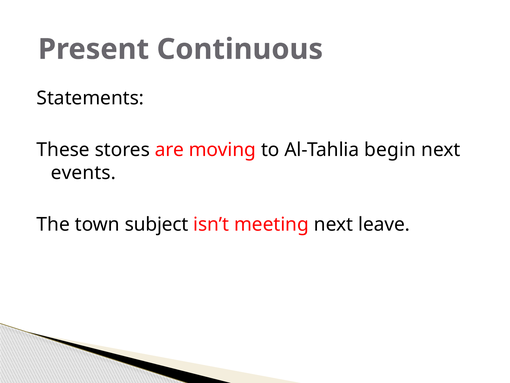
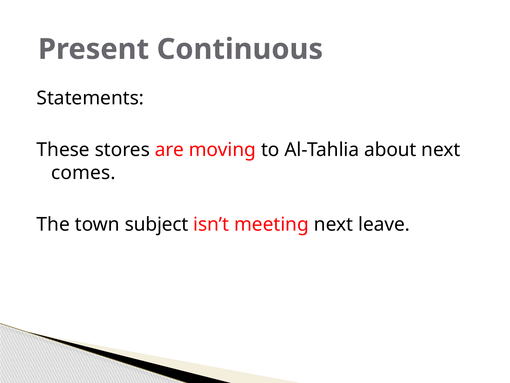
begin: begin -> about
events: events -> comes
